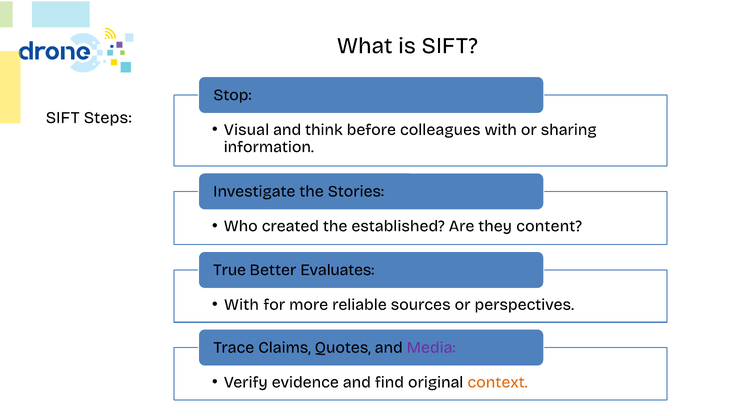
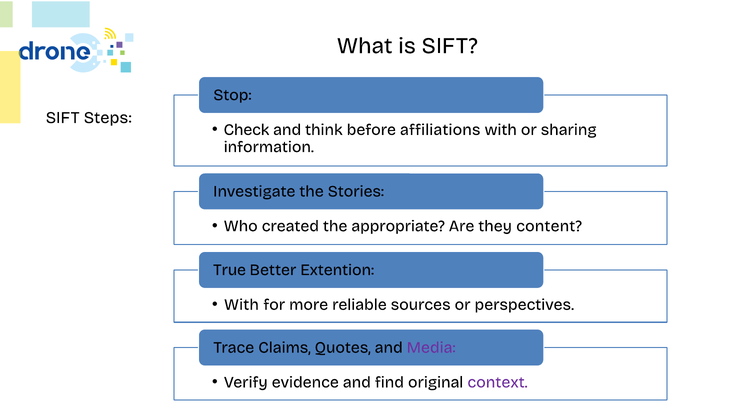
Visual: Visual -> Check
colleagues: colleagues -> affiliations
established: established -> appropriate
Evaluates: Evaluates -> Extention
context colour: orange -> purple
